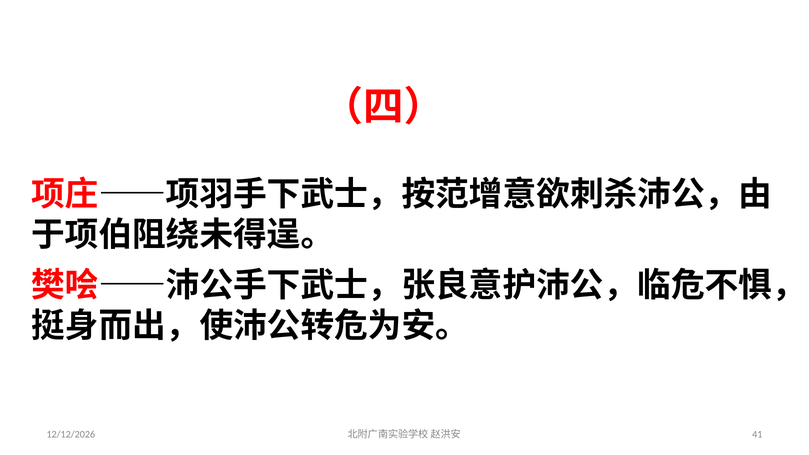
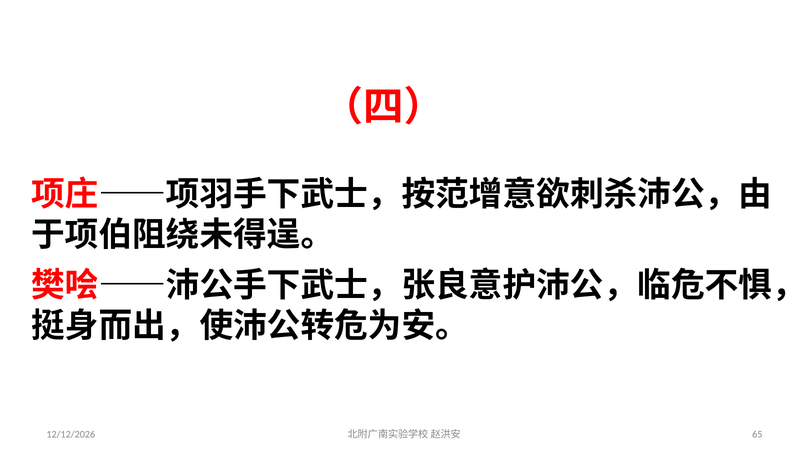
41: 41 -> 65
